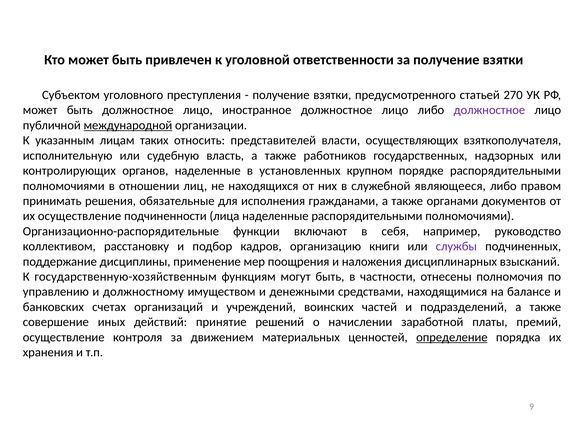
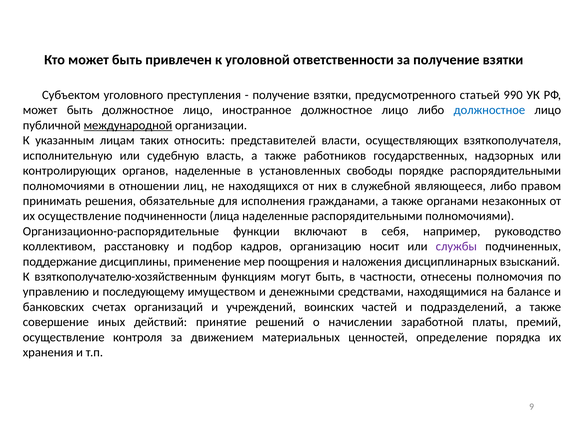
270: 270 -> 990
должностное at (489, 110) colour: purple -> blue
крупном: крупном -> свободы
документов: документов -> незаконных
книги: книги -> носит
государственную-хозяйственным: государственную-хозяйственным -> взяткополучателю-хозяйственным
должностному: должностному -> последующему
определение underline: present -> none
